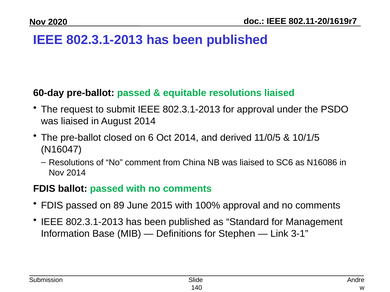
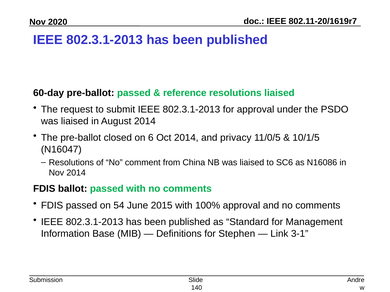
equitable: equitable -> reference
derived: derived -> privacy
89: 89 -> 54
